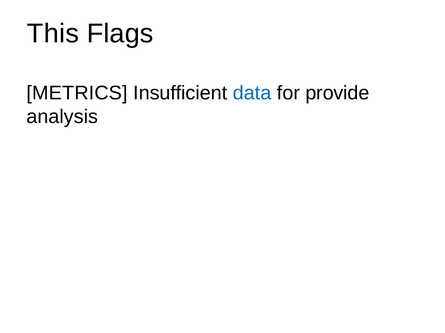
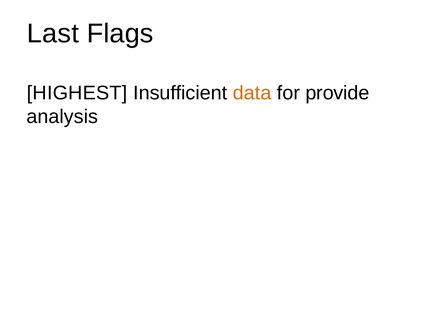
This: This -> Last
METRICS: METRICS -> HIGHEST
data colour: blue -> orange
